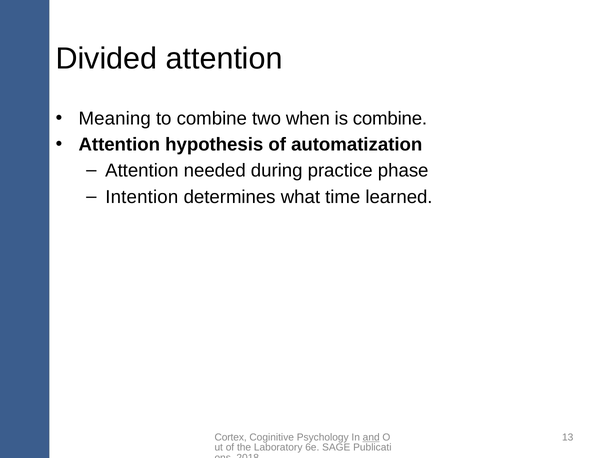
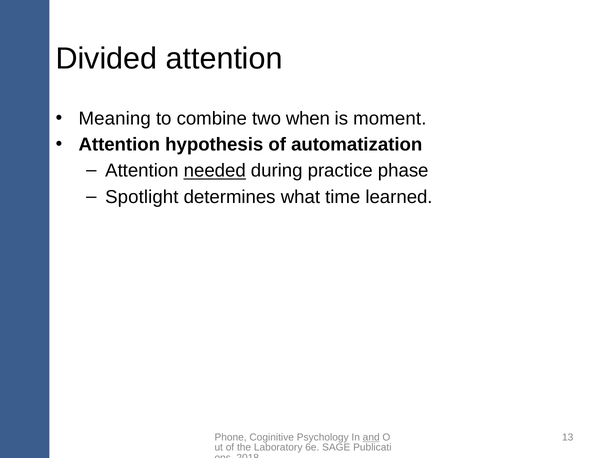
is combine: combine -> moment
needed underline: none -> present
Intention: Intention -> Spotlight
Cortex: Cortex -> Phone
